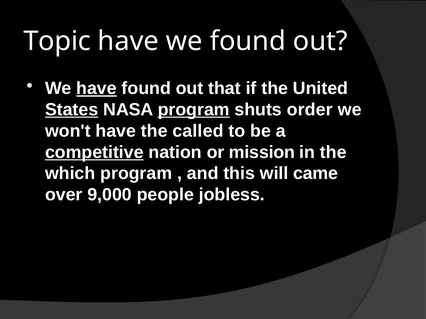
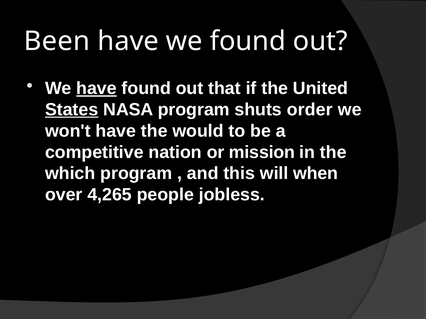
Topic: Topic -> Been
program at (194, 110) underline: present -> none
called: called -> would
competitive underline: present -> none
came: came -> when
9,000: 9,000 -> 4,265
